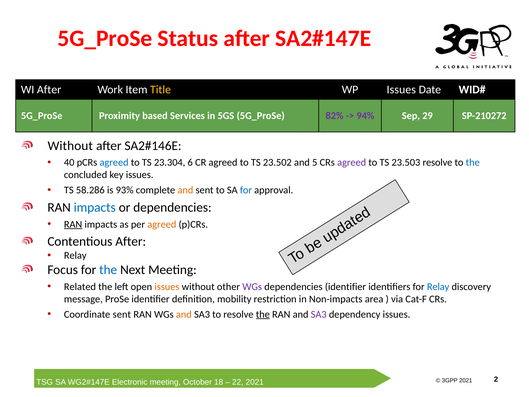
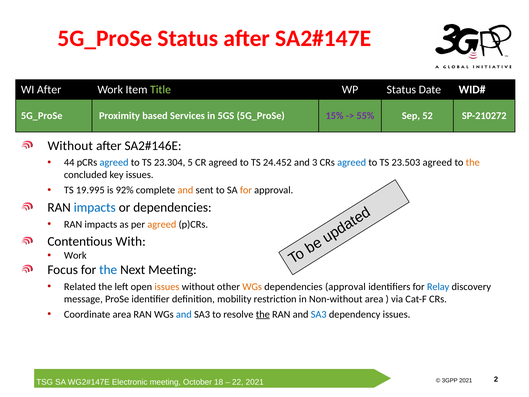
Title colour: yellow -> light green
WP Issues: Issues -> Status
82%: 82% -> 15%
94%: 94% -> 55%
29: 29 -> 52
40: 40 -> 44
6: 6 -> 5
23.502: 23.502 -> 24.452
5: 5 -> 3
agreed at (352, 162) colour: purple -> blue
23.503 resolve: resolve -> agreed
the at (473, 162) colour: blue -> orange
58.286: 58.286 -> 19.995
93%: 93% -> 92%
for at (246, 190) colour: blue -> orange
RAN at (73, 224) underline: present -> none
Contentious After: After -> With
Relay at (75, 255): Relay -> Work
WGs at (252, 287) colour: purple -> orange
dependencies identifier: identifier -> approval
Non-impacts: Non-impacts -> Non-without
Coordinate sent: sent -> area
and at (184, 314) colour: orange -> blue
SA3 at (319, 314) colour: purple -> blue
